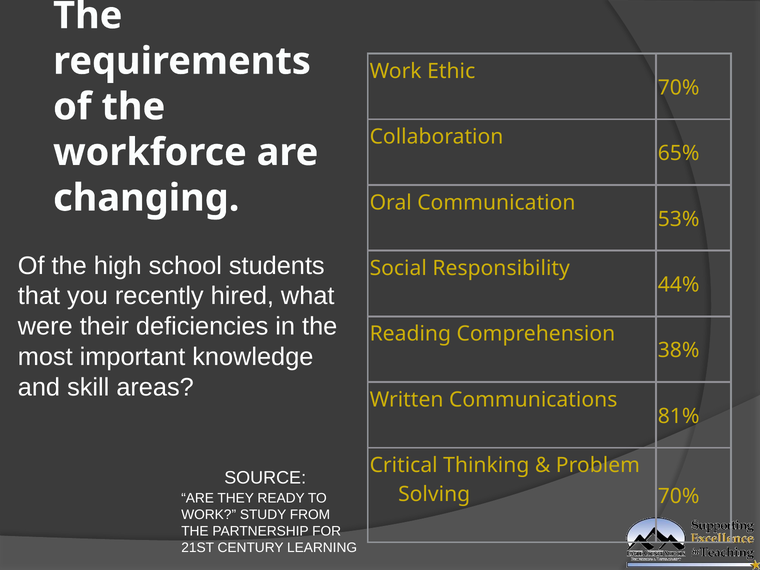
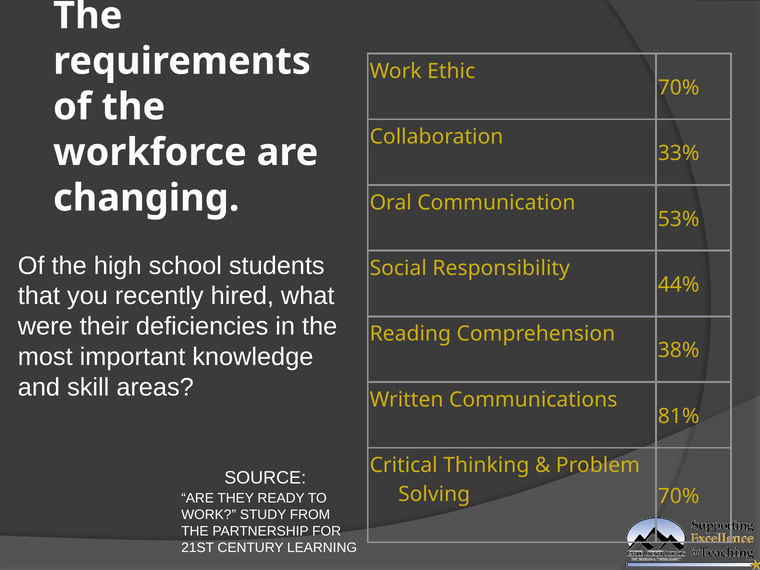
65%: 65% -> 33%
